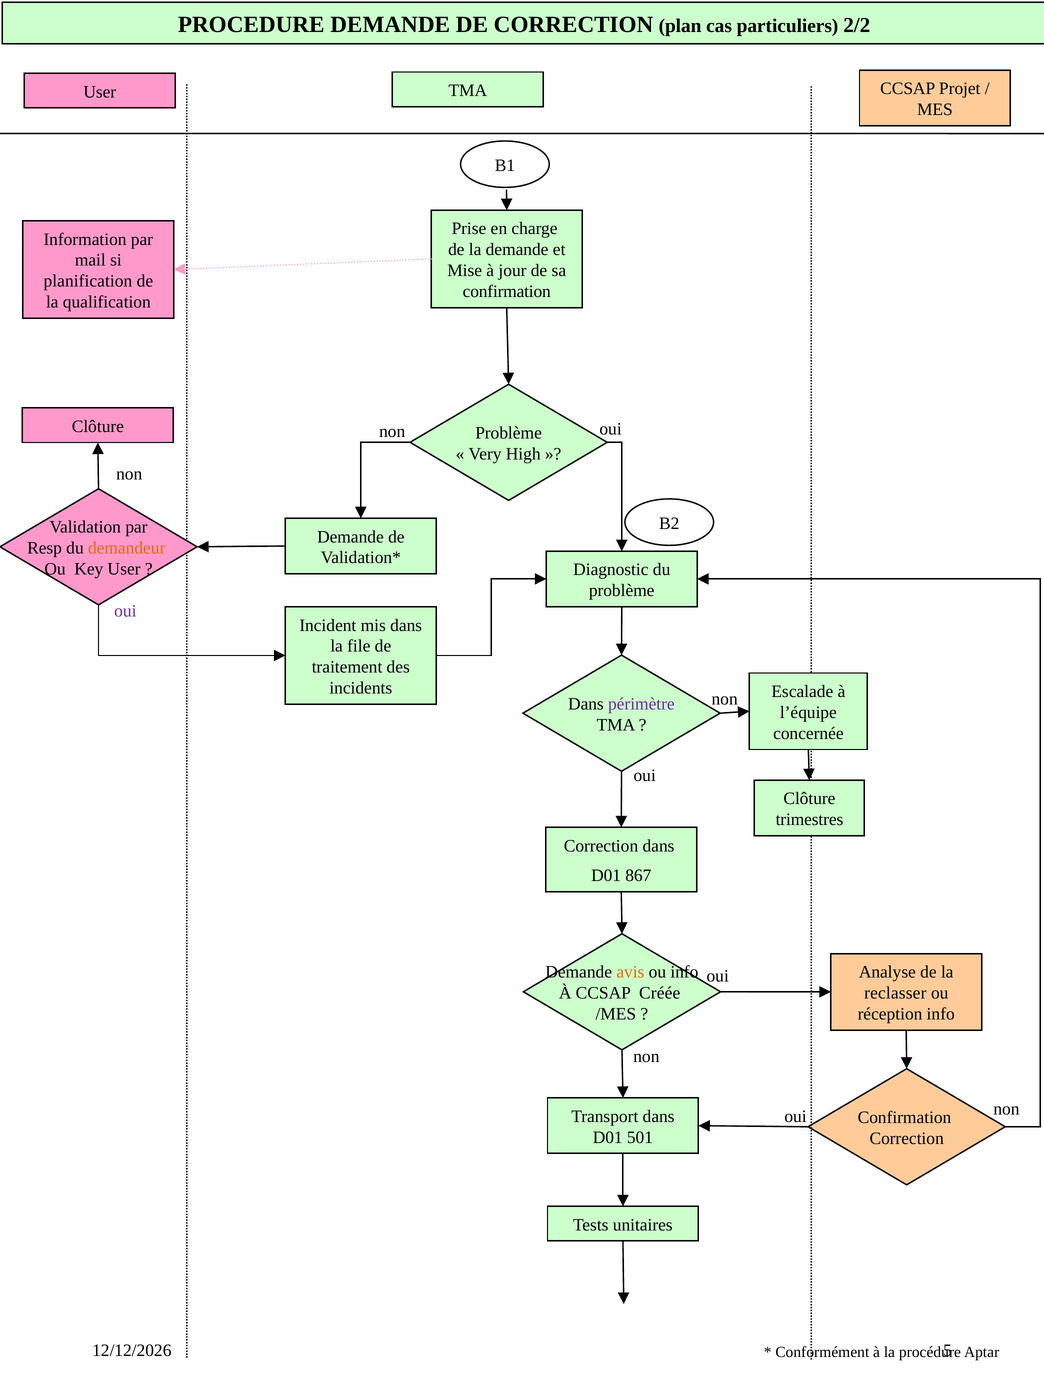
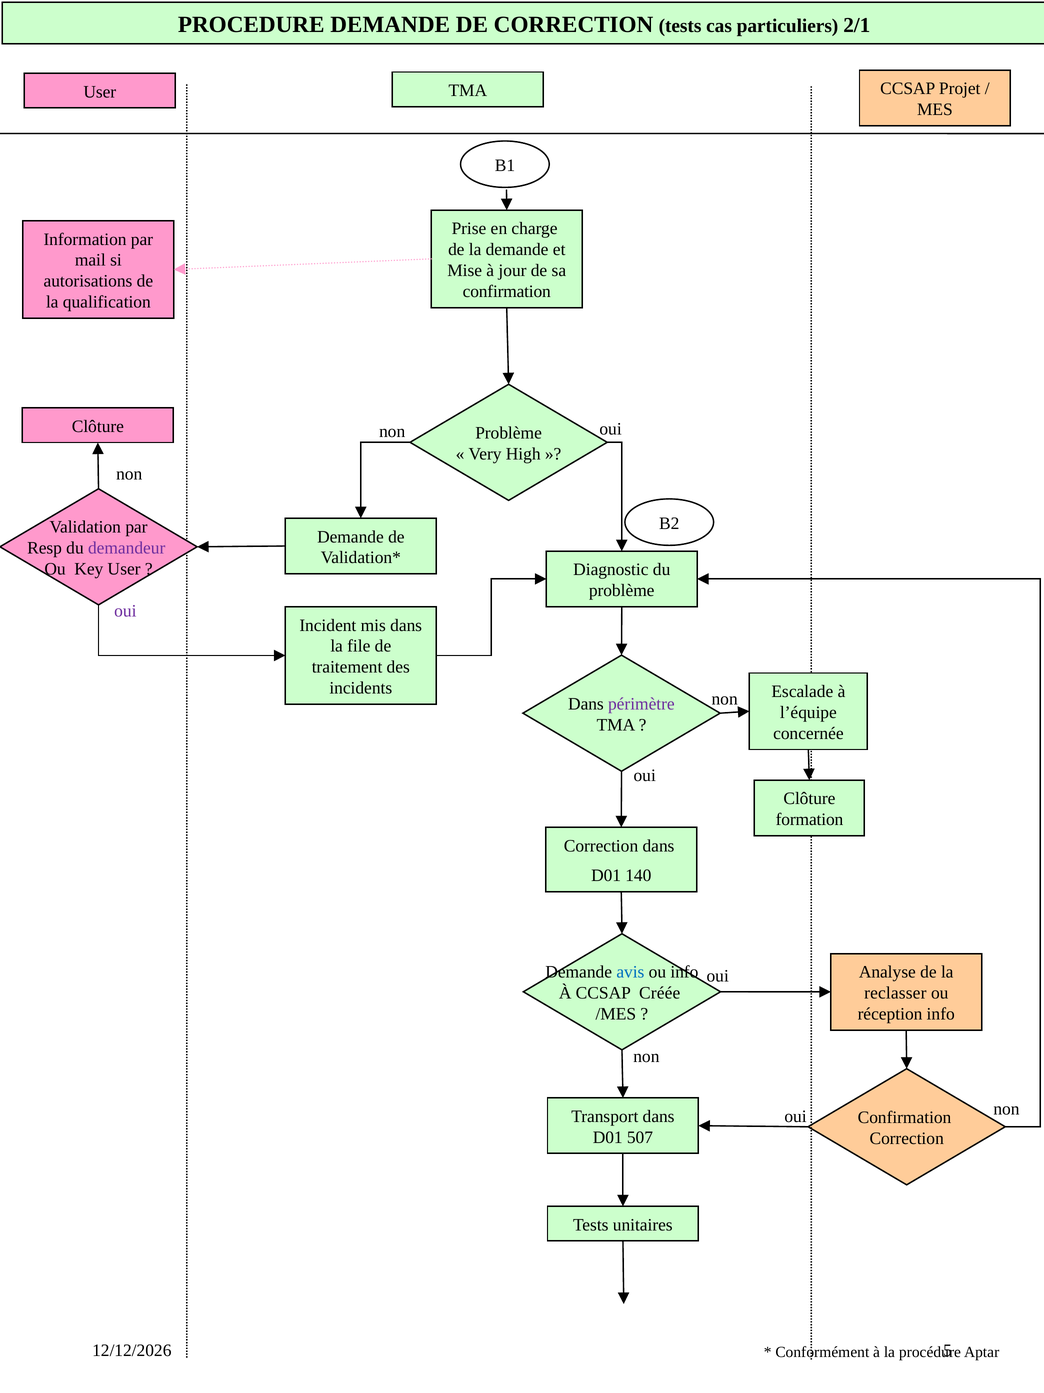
CORRECTION plan: plan -> tests
2/2: 2/2 -> 2/1
planification: planification -> autorisations
demandeur colour: orange -> purple
trimestres: trimestres -> formation
867: 867 -> 140
avis colour: orange -> blue
501: 501 -> 507
